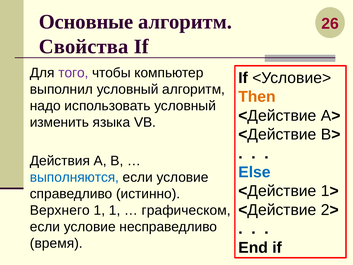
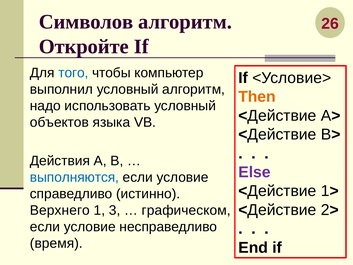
Основные: Основные -> Символов
Свойства: Свойства -> Откройте
того colour: purple -> blue
изменить: изменить -> объектов
Else colour: blue -> purple
1 1: 1 -> 3
